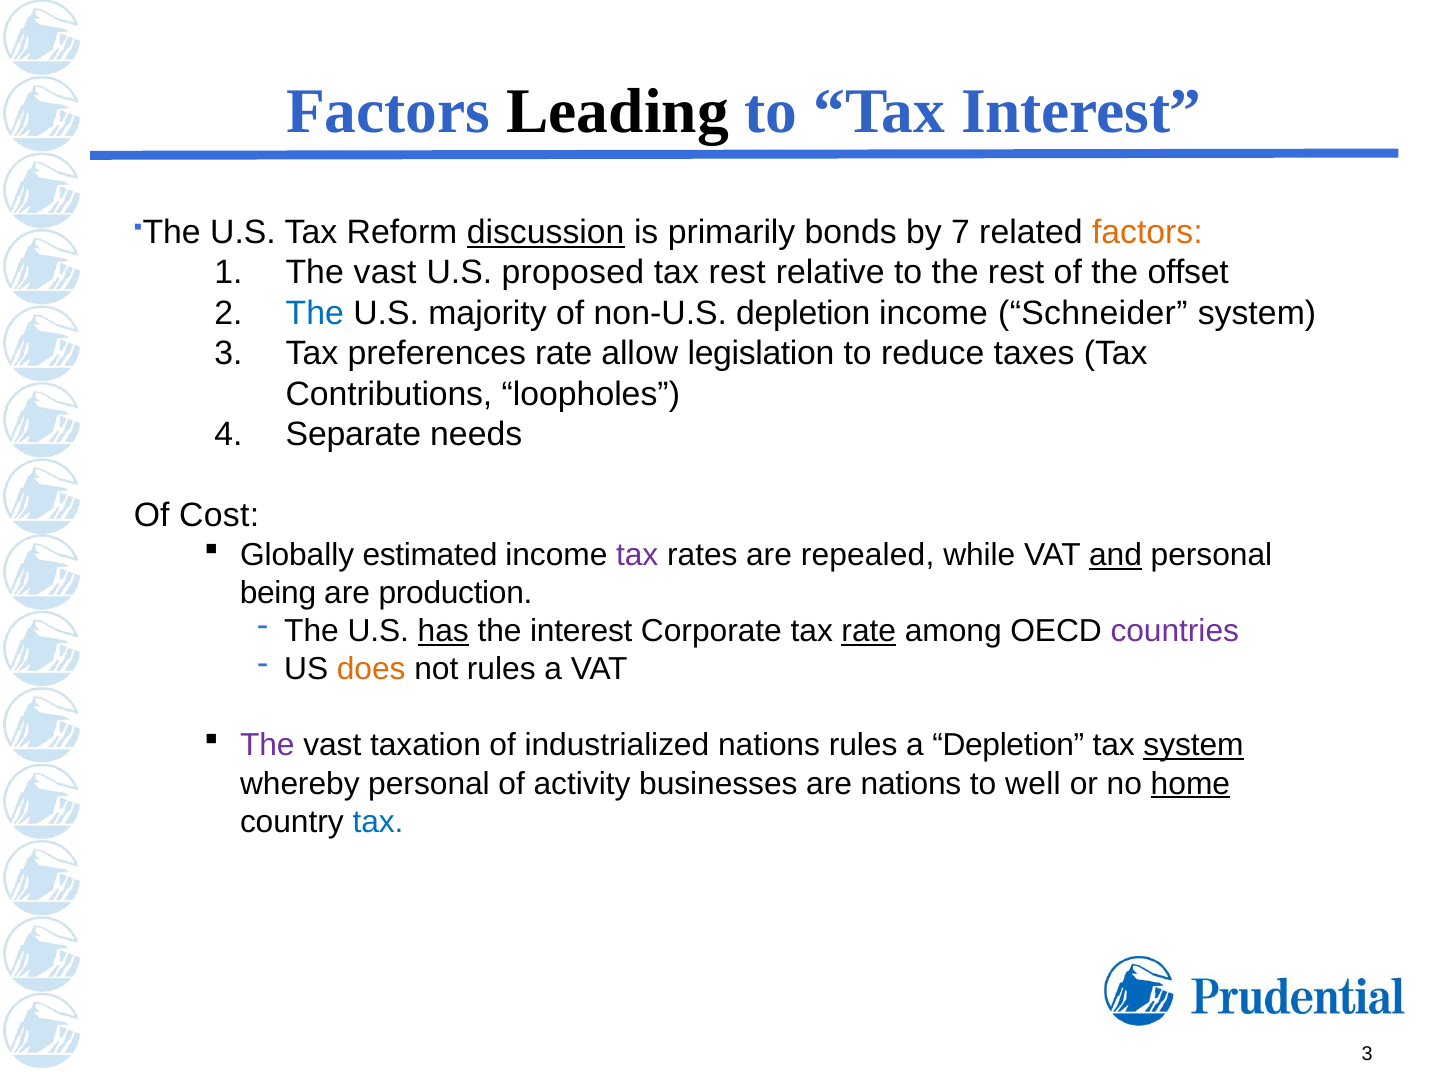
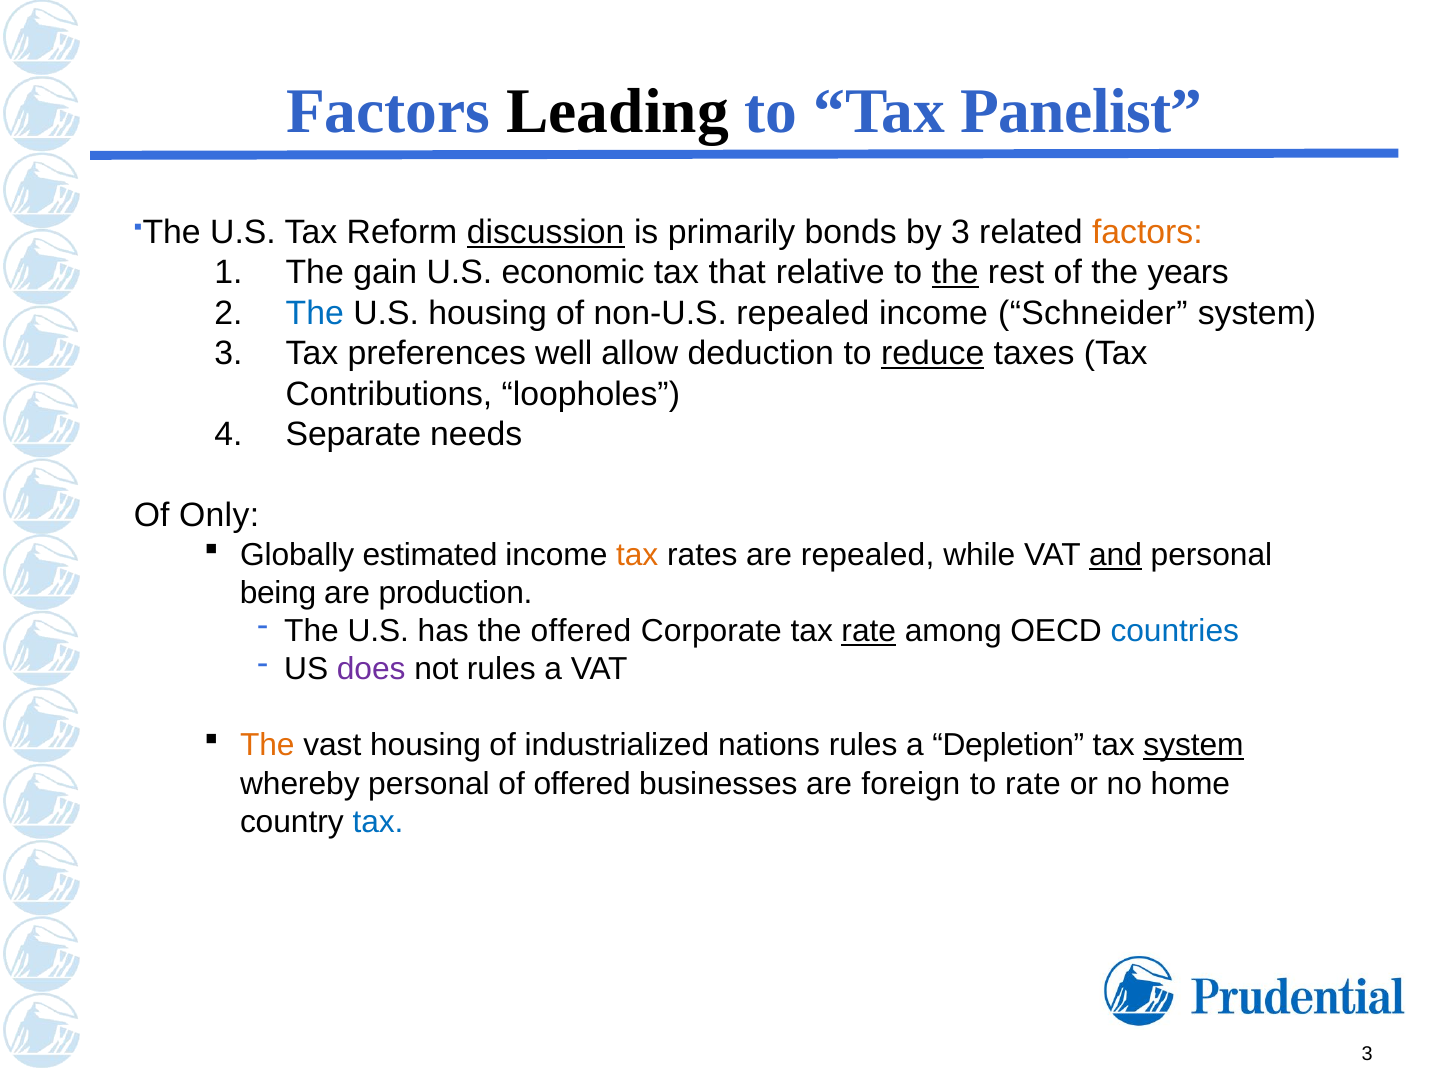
Tax Interest: Interest -> Panelist
by 7: 7 -> 3
vast at (385, 273): vast -> gain
proposed: proposed -> economic
tax rest: rest -> that
the at (955, 273) underline: none -> present
offset: offset -> years
U.S majority: majority -> housing
non-U.S depletion: depletion -> repealed
preferences rate: rate -> well
legislation: legislation -> deduction
reduce underline: none -> present
Cost: Cost -> Only
tax at (637, 555) colour: purple -> orange
has underline: present -> none
the interest: interest -> offered
countries colour: purple -> blue
does colour: orange -> purple
The at (267, 745) colour: purple -> orange
vast taxation: taxation -> housing
of activity: activity -> offered
are nations: nations -> foreign
to well: well -> rate
home underline: present -> none
